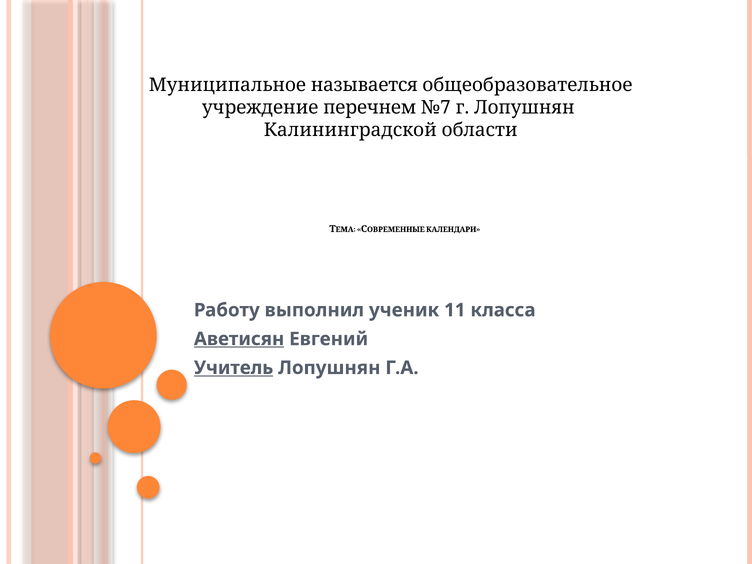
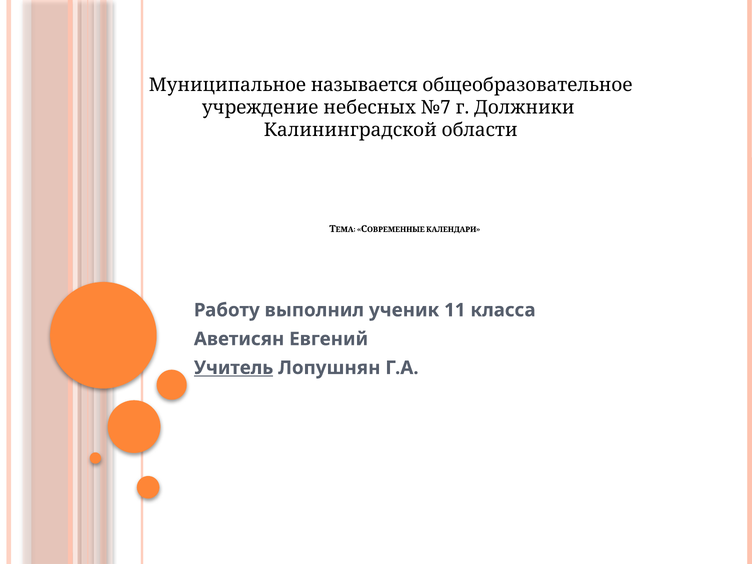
перечнем: перечнем -> небесных
г Лопушнян: Лопушнян -> Должники
Аветисян underline: present -> none
